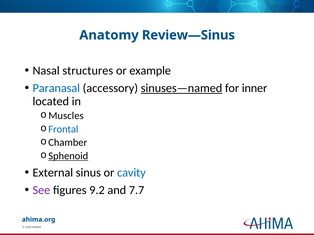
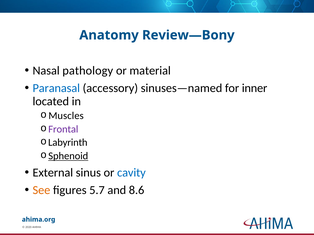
Review—Sinus: Review—Sinus -> Review—Bony
structures: structures -> pathology
example: example -> material
sinuses—named underline: present -> none
Frontal colour: blue -> purple
Chamber: Chamber -> Labyrinth
See colour: purple -> orange
9.2: 9.2 -> 5.7
7.7: 7.7 -> 8.6
